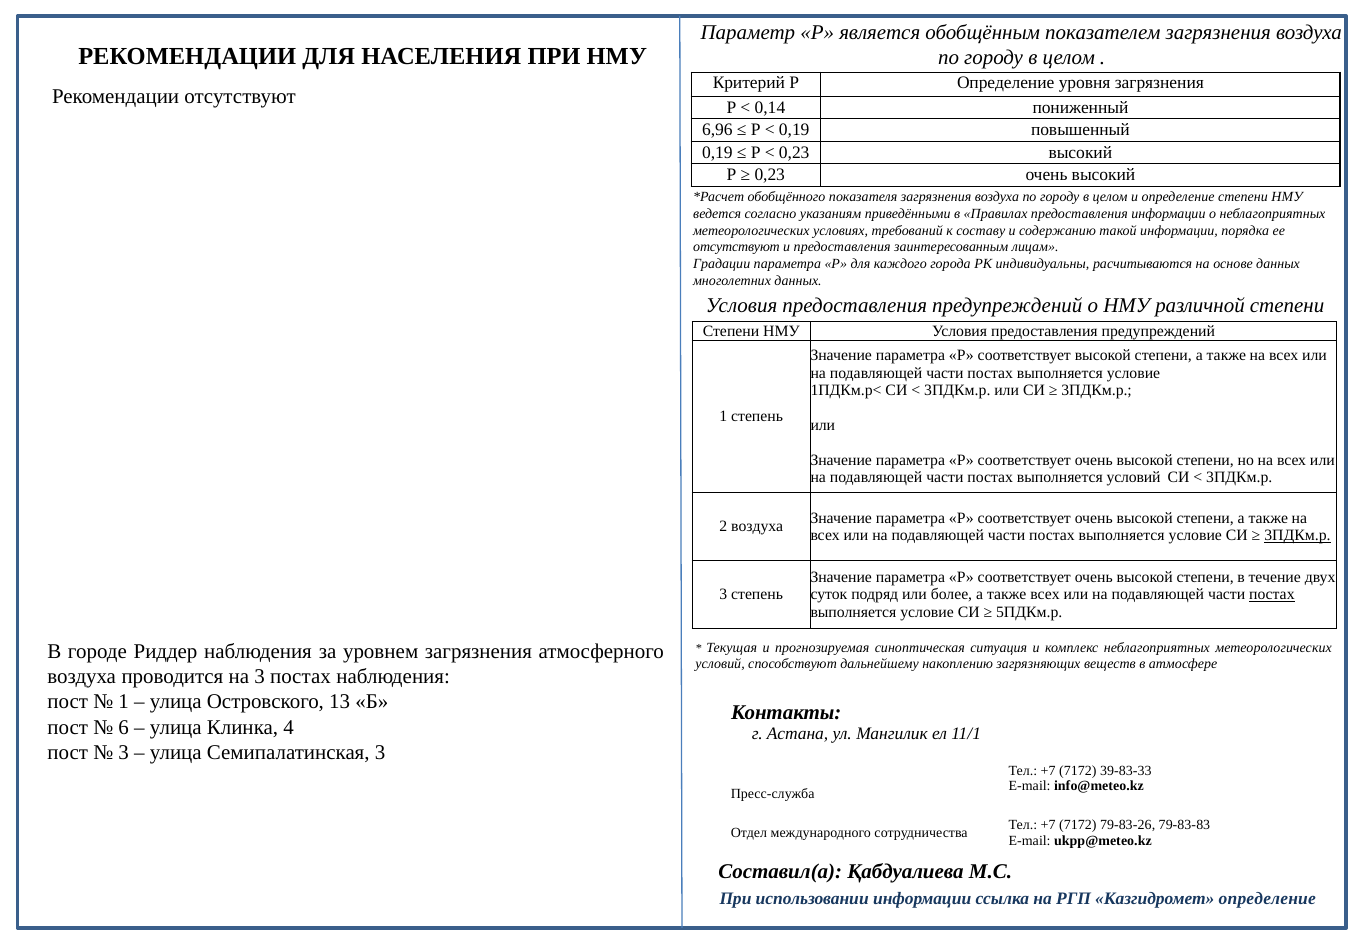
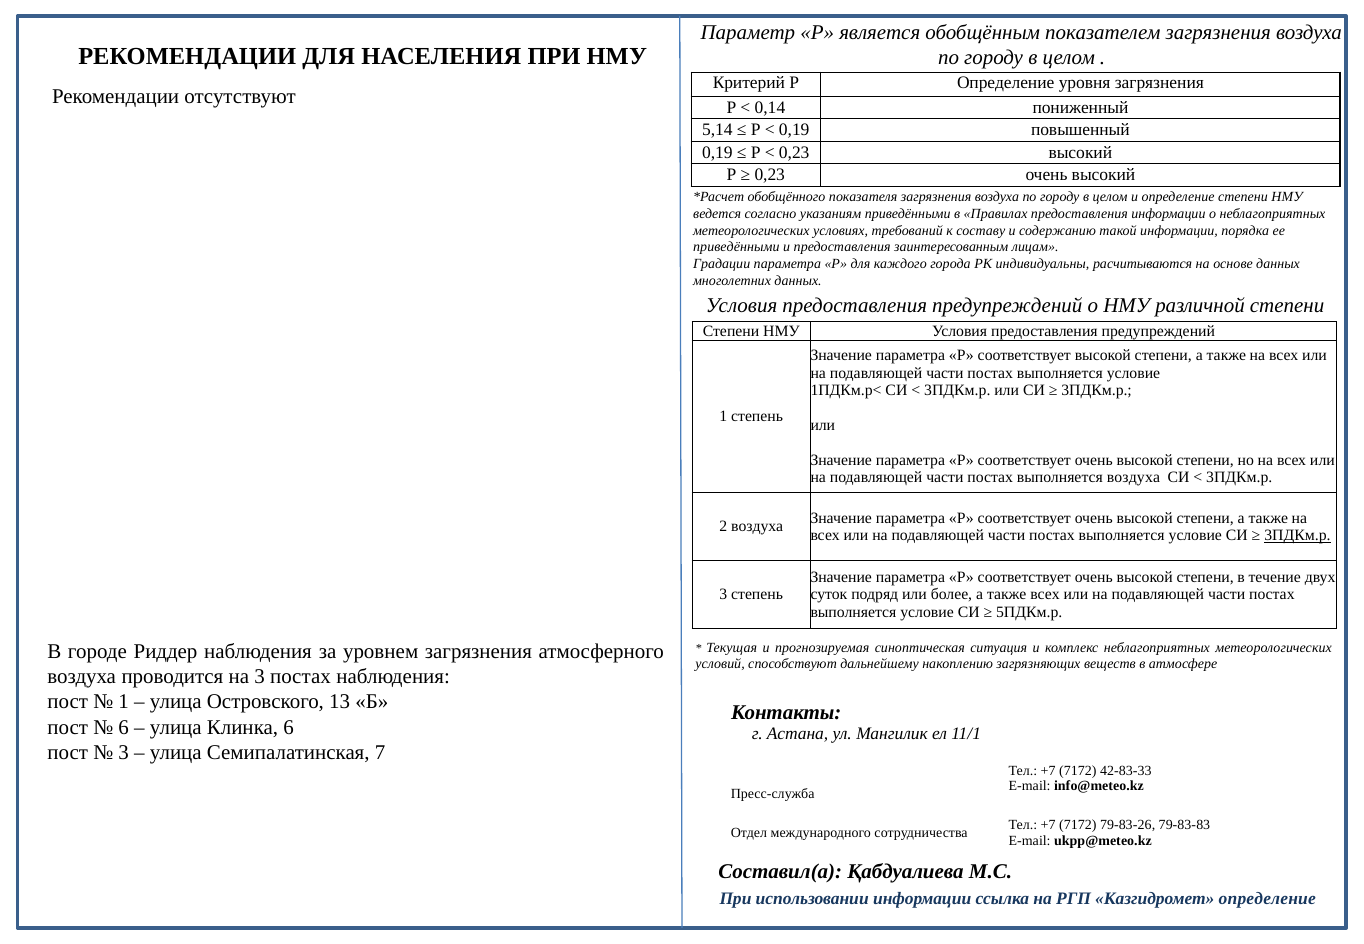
6,96: 6,96 -> 5,14
отсутствуют at (737, 247): отсутствуют -> приведёнными
выполняется условий: условий -> воздуха
постах at (1272, 595) underline: present -> none
Клинка 4: 4 -> 6
Семипалатинская 3: 3 -> 7
39-83-33: 39-83-33 -> 42-83-33
